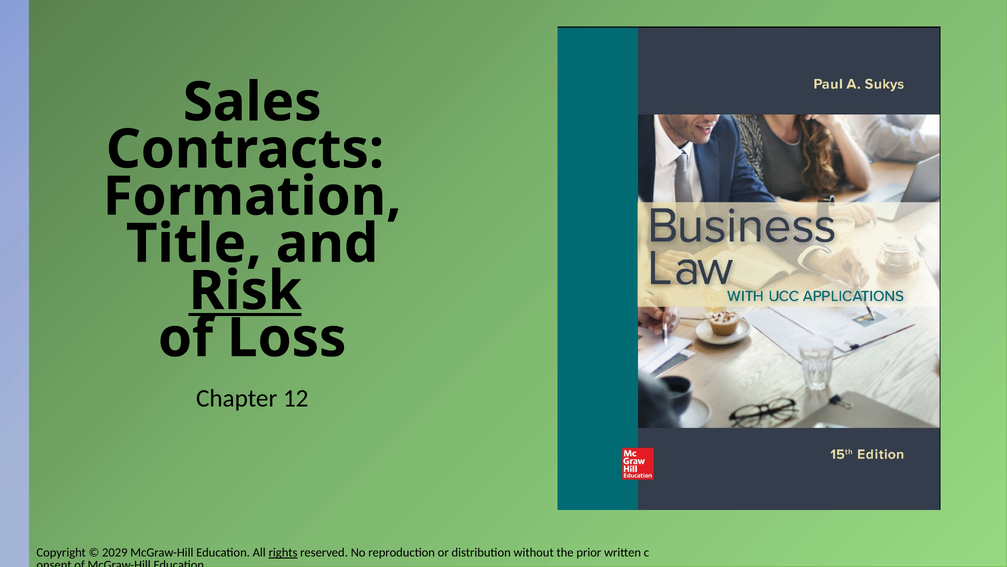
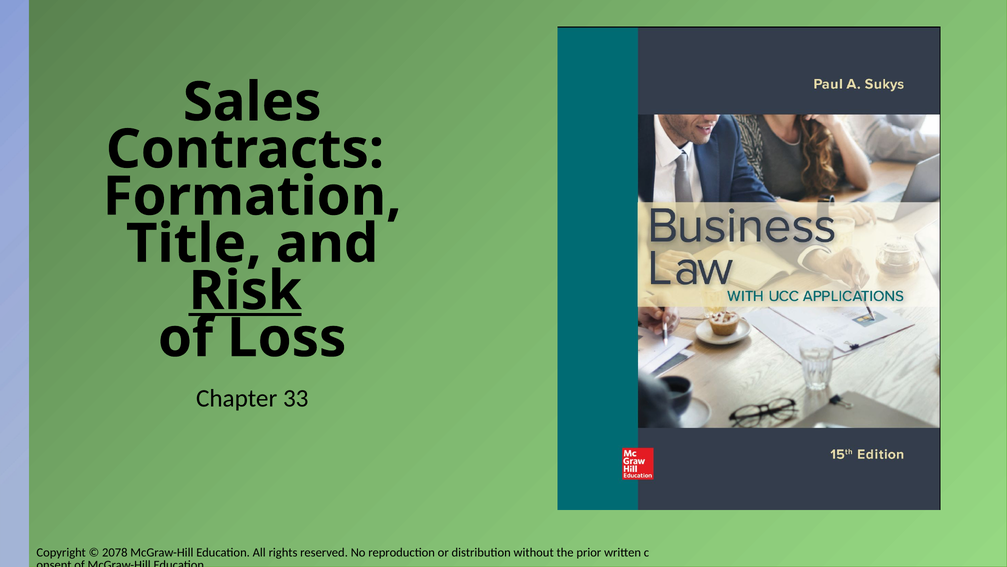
12: 12 -> 33
2029: 2029 -> 2078
rights underline: present -> none
